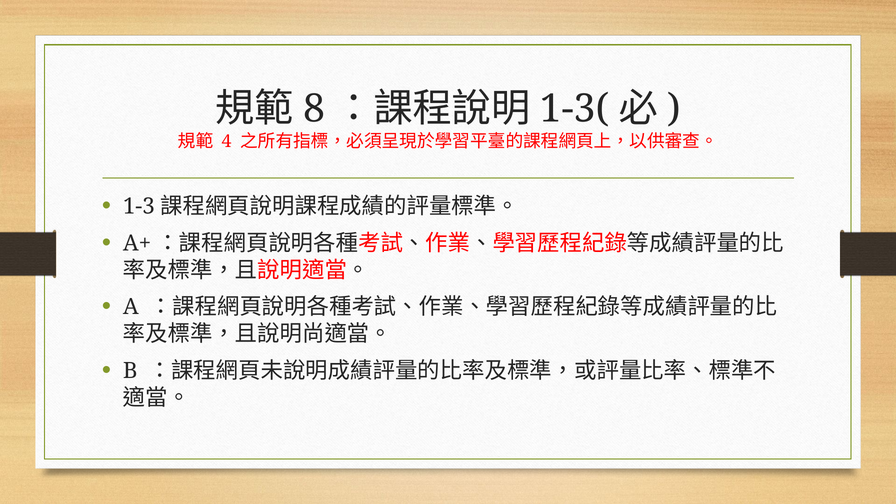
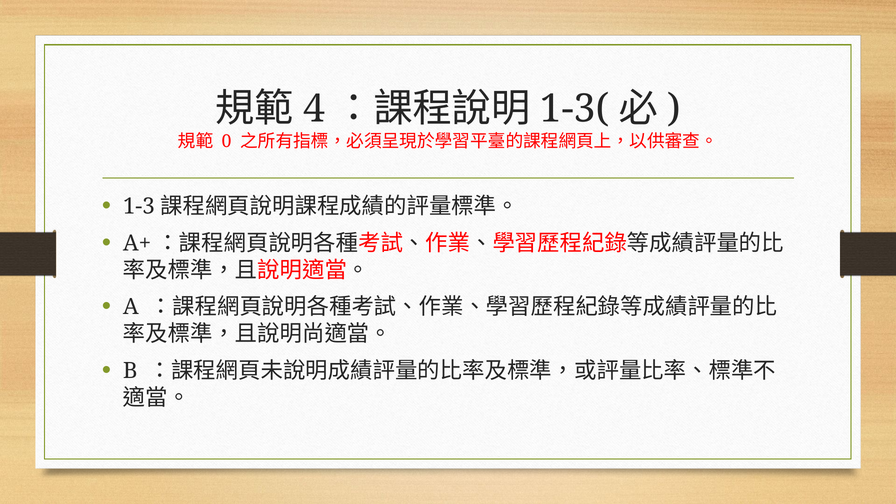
8: 8 -> 4
4: 4 -> 0
